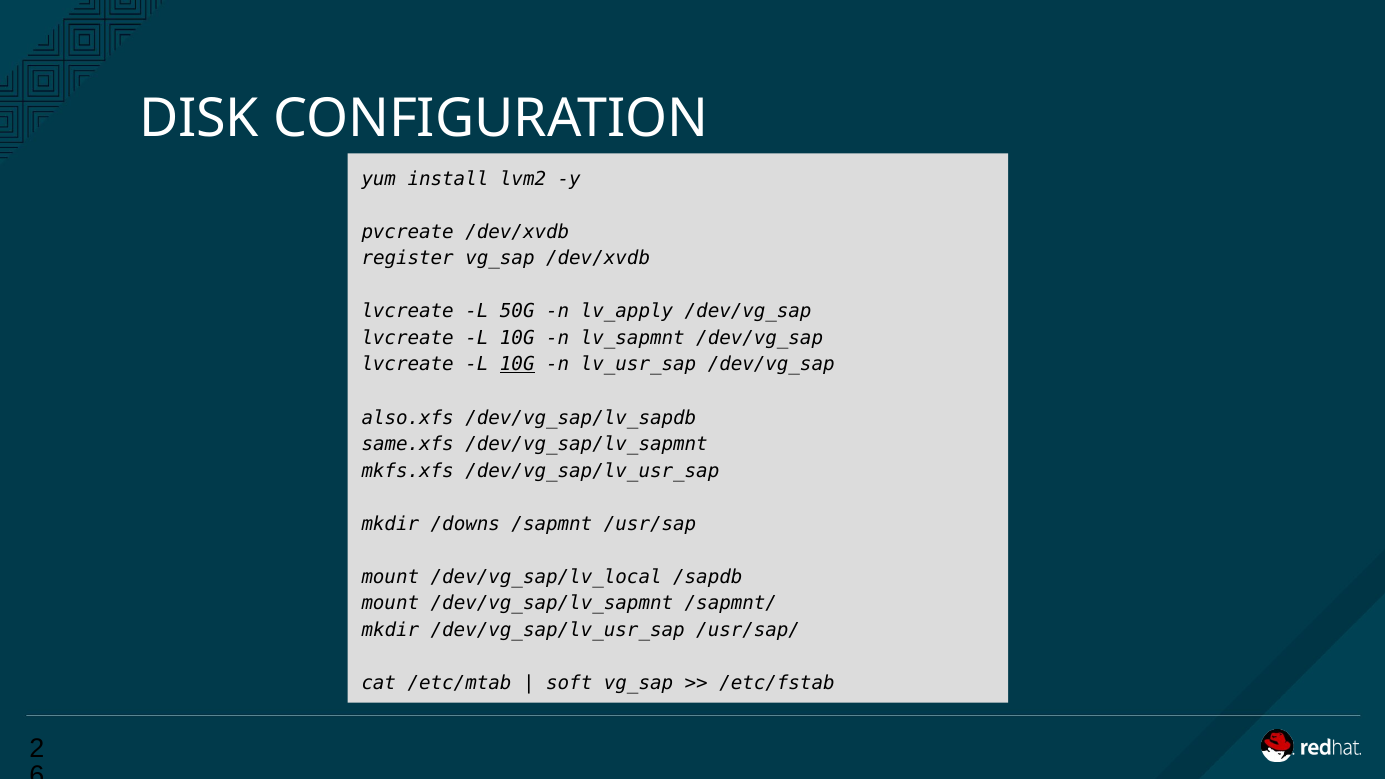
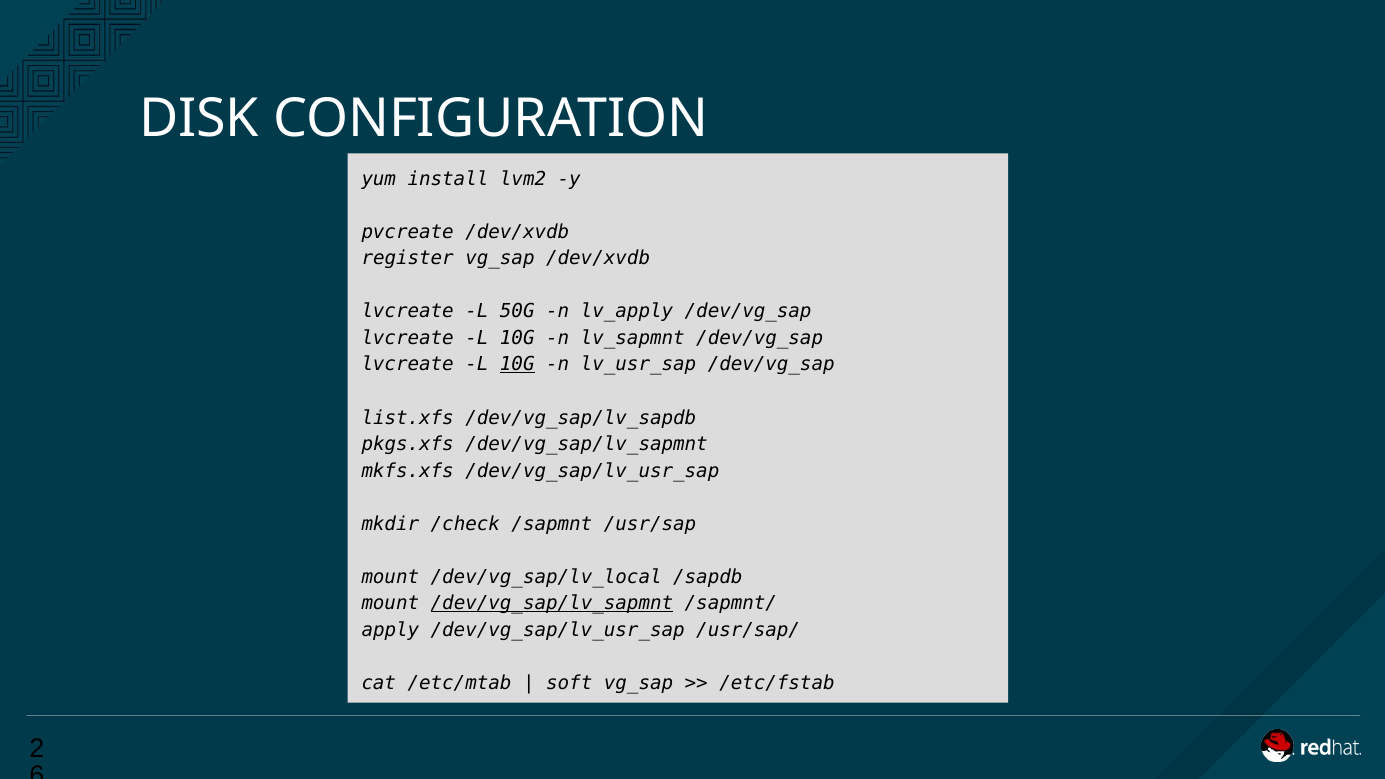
also.xfs: also.xfs -> list.xfs
same.xfs: same.xfs -> pkgs.xfs
/downs: /downs -> /check
/dev/vg_sap/lv_sapmnt at (552, 604) underline: none -> present
mkdir at (390, 630): mkdir -> apply
